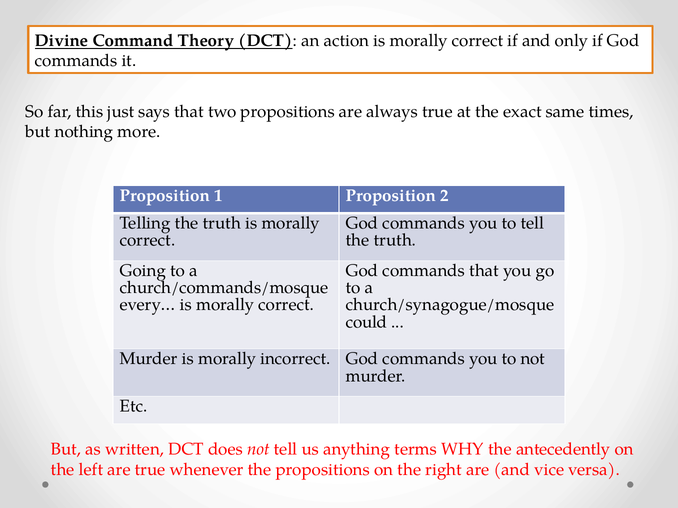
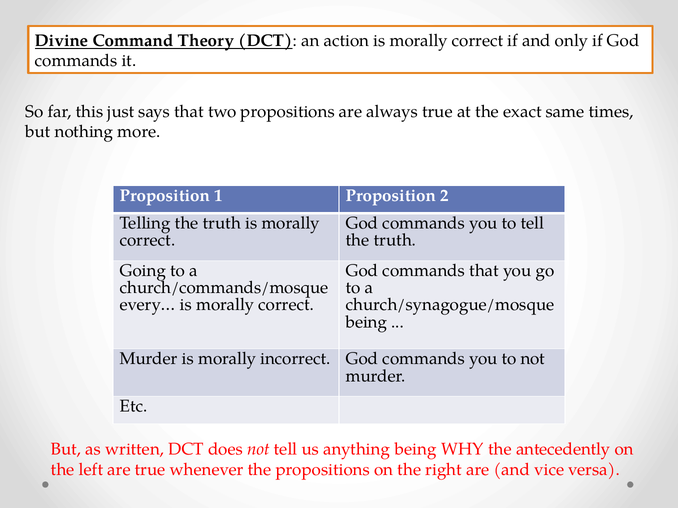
could at (366, 322): could -> being
anything terms: terms -> being
